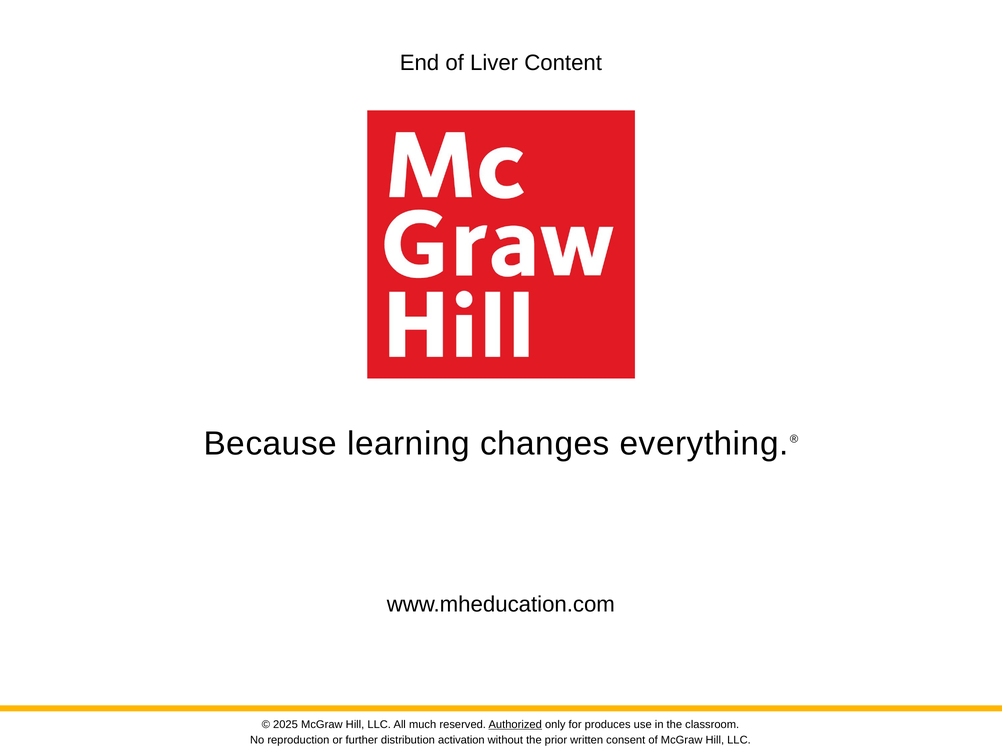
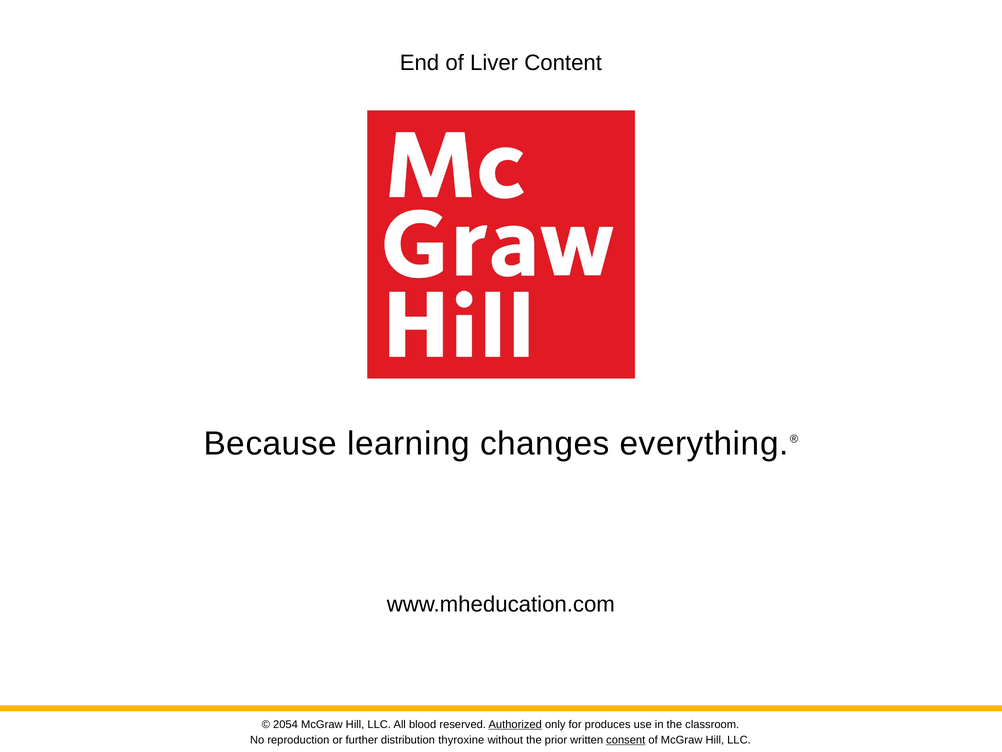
2025: 2025 -> 2054
much: much -> blood
activation: activation -> thyroxine
consent underline: none -> present
